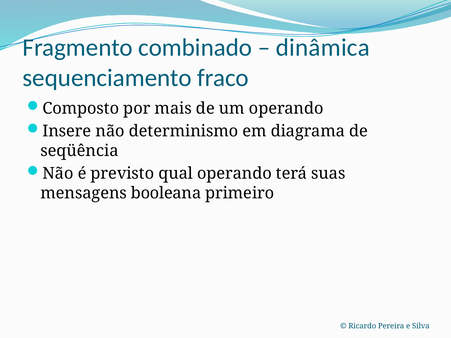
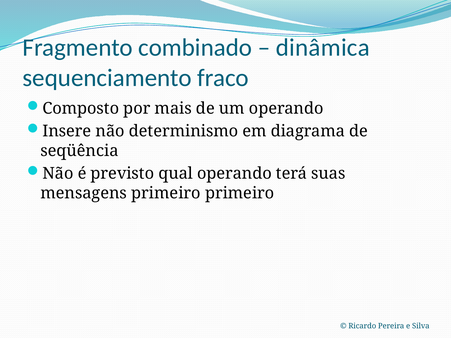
mensagens booleana: booleana -> primeiro
